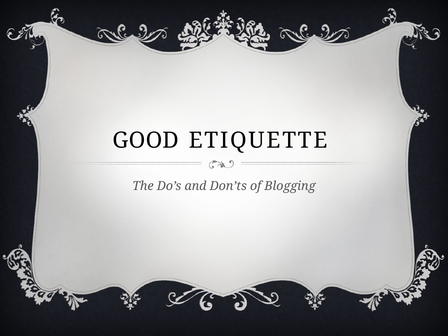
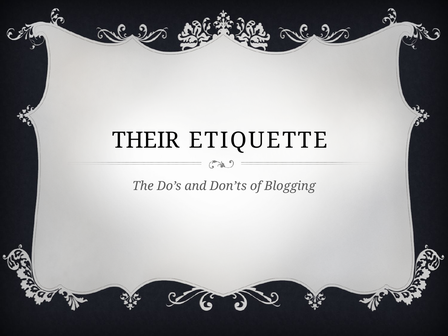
GOOD: GOOD -> THEIR
